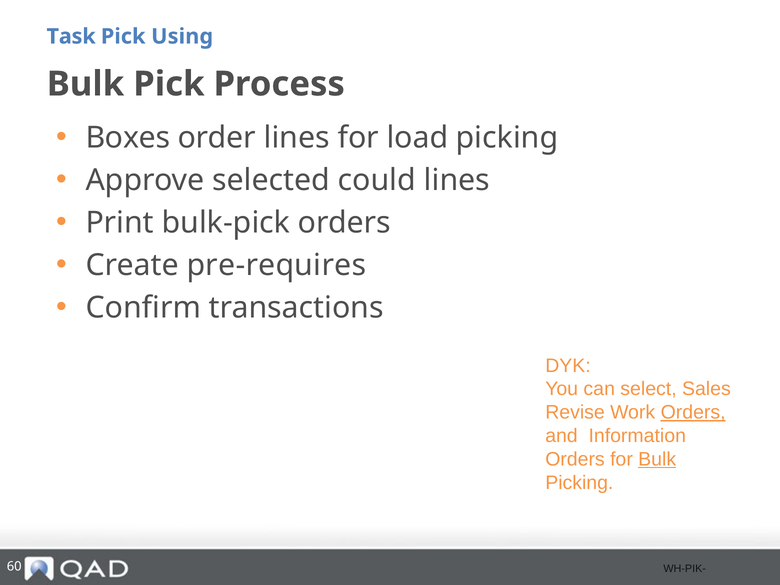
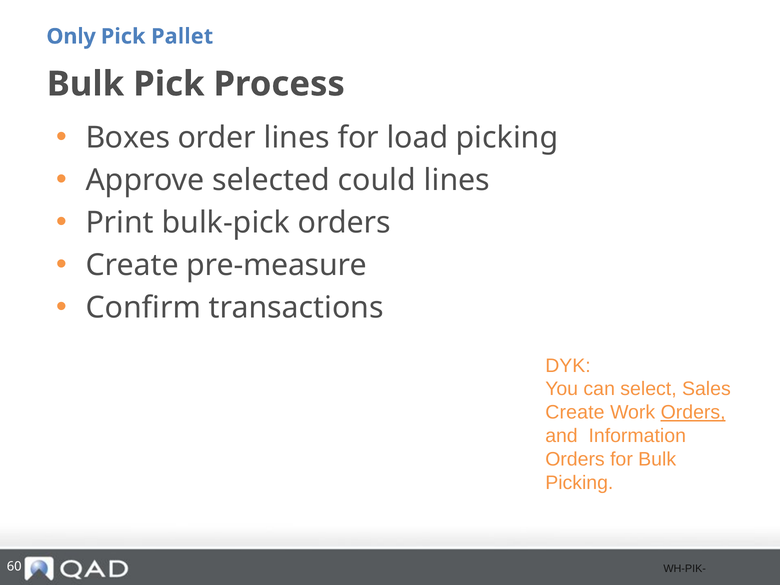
Task: Task -> Only
Using: Using -> Pallet
pre-requires: pre-requires -> pre-measure
Revise at (575, 412): Revise -> Create
Bulk at (657, 459) underline: present -> none
